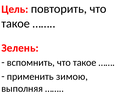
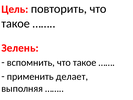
зимою: зимою -> делает
